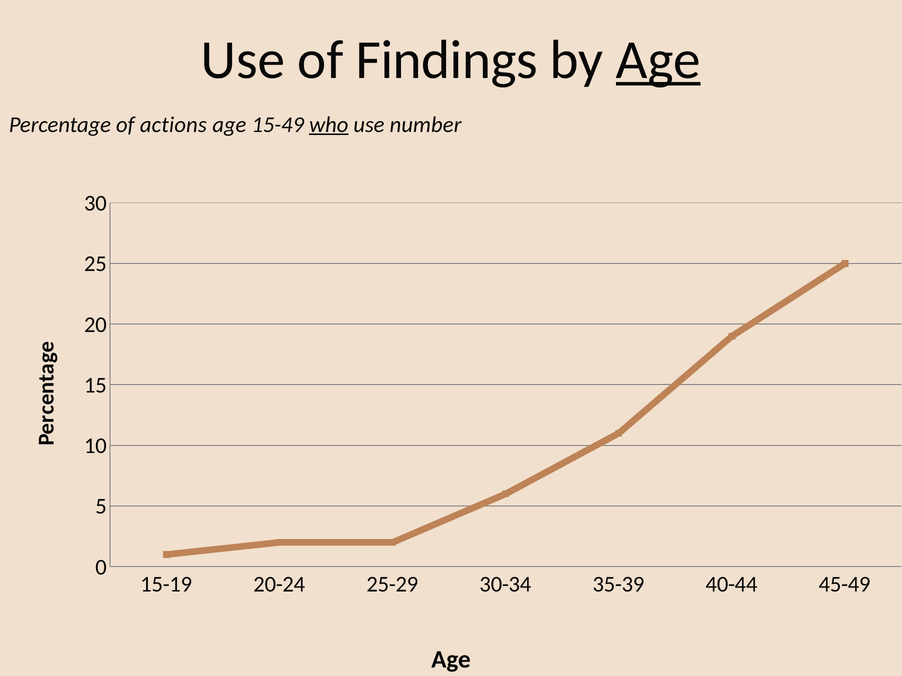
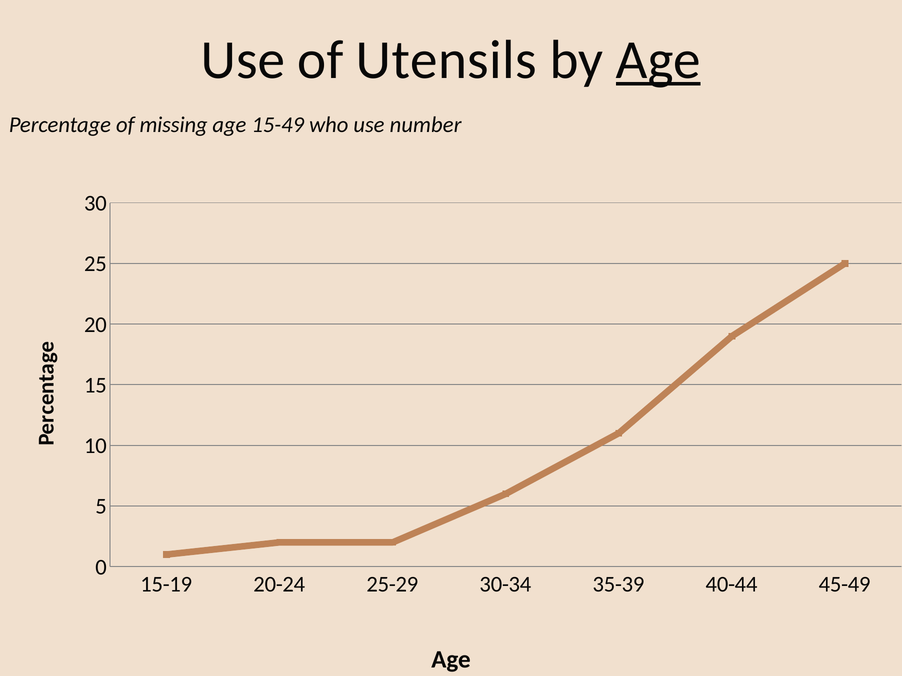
Findings: Findings -> Utensils
actions: actions -> missing
who underline: present -> none
